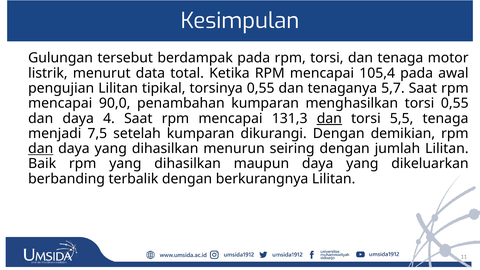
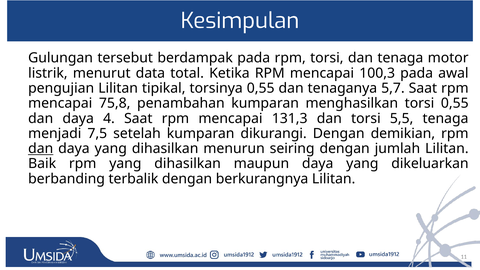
105,4: 105,4 -> 100,3
90,0: 90,0 -> 75,8
dan at (329, 118) underline: present -> none
